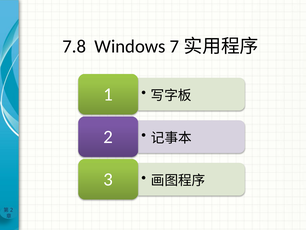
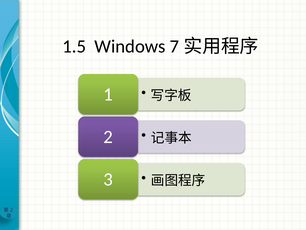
7.8: 7.8 -> 1.5
